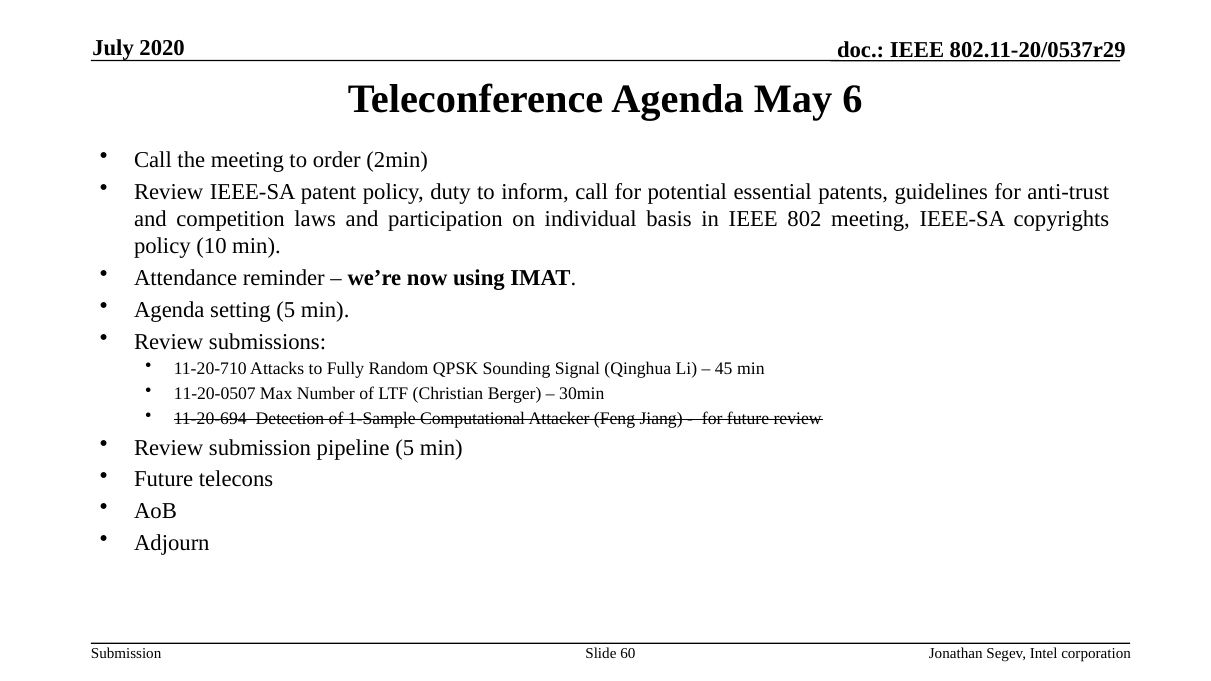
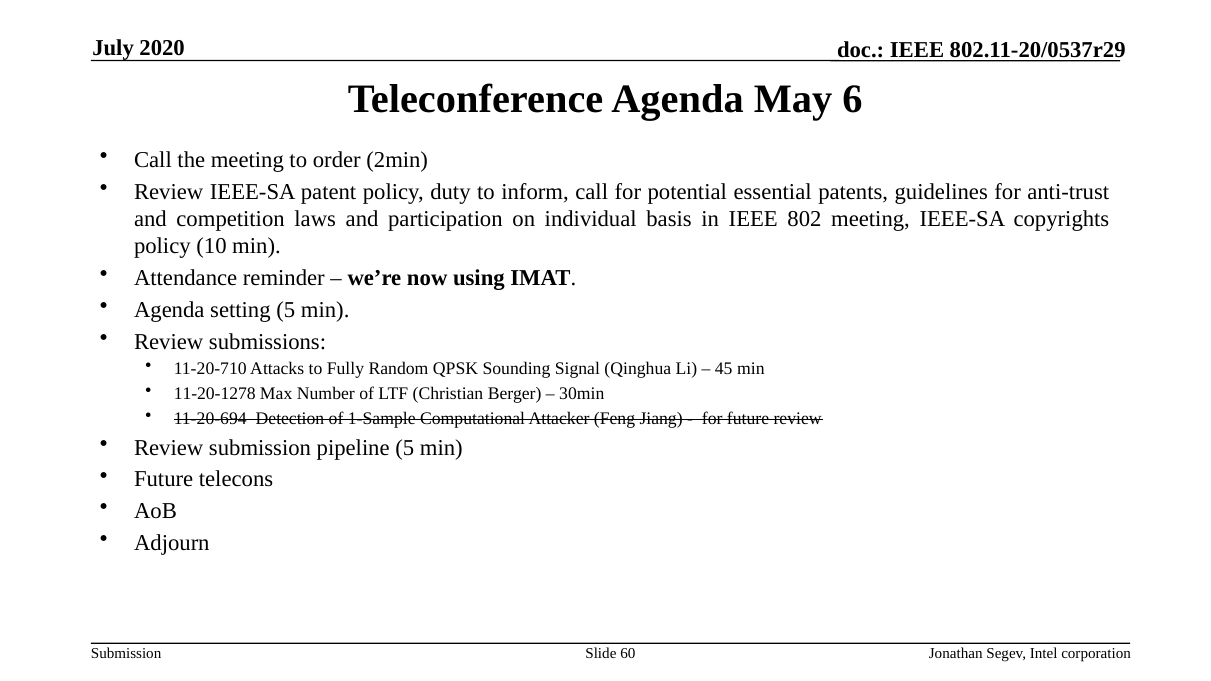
11-20-0507: 11-20-0507 -> 11-20-1278
